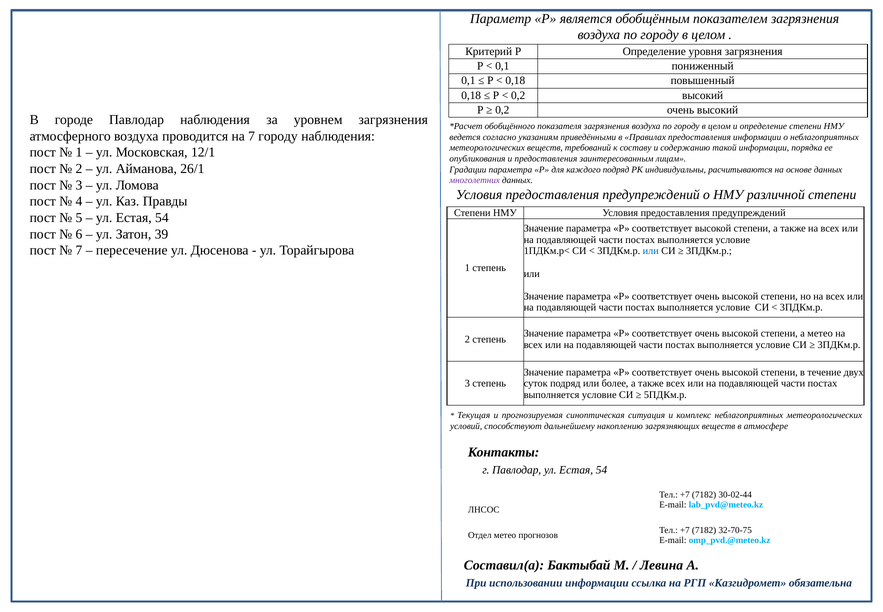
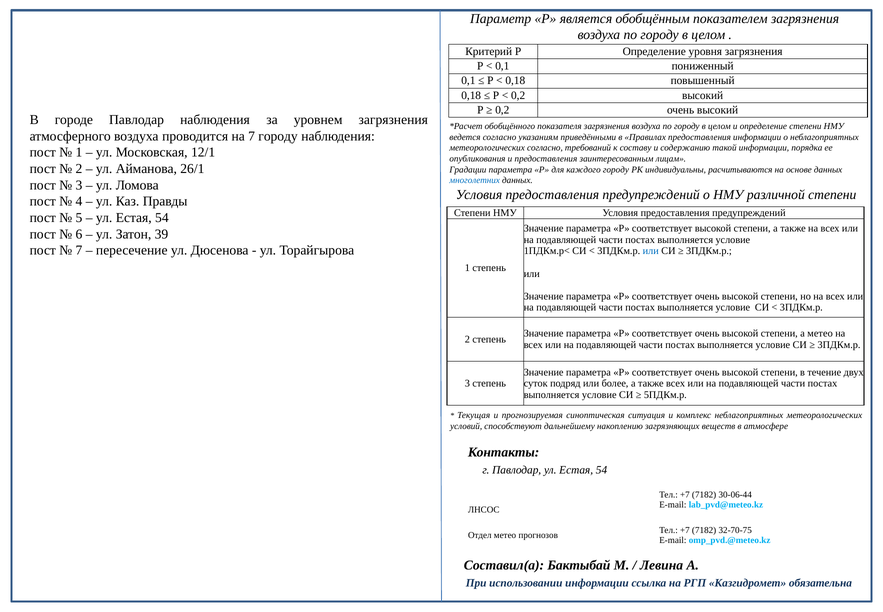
метеорологических веществ: веществ -> согласно
каждого подряд: подряд -> городу
многолетних colour: purple -> blue
30-02-44: 30-02-44 -> 30-06-44
